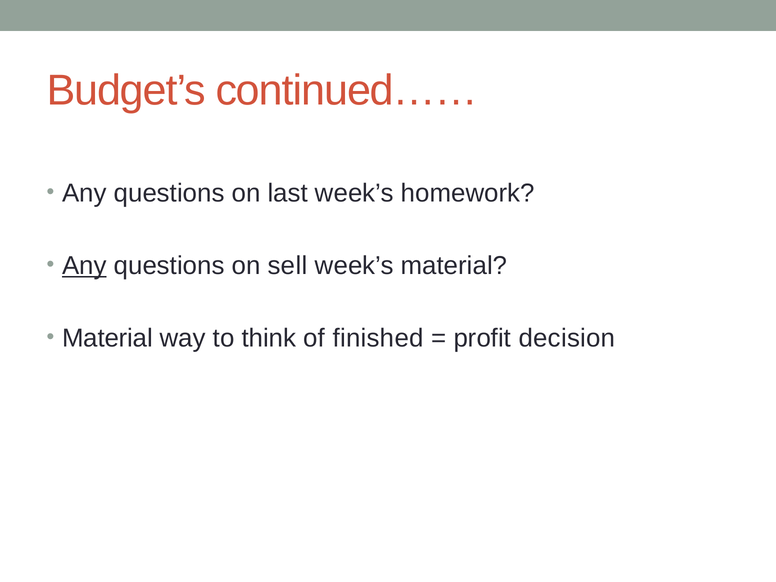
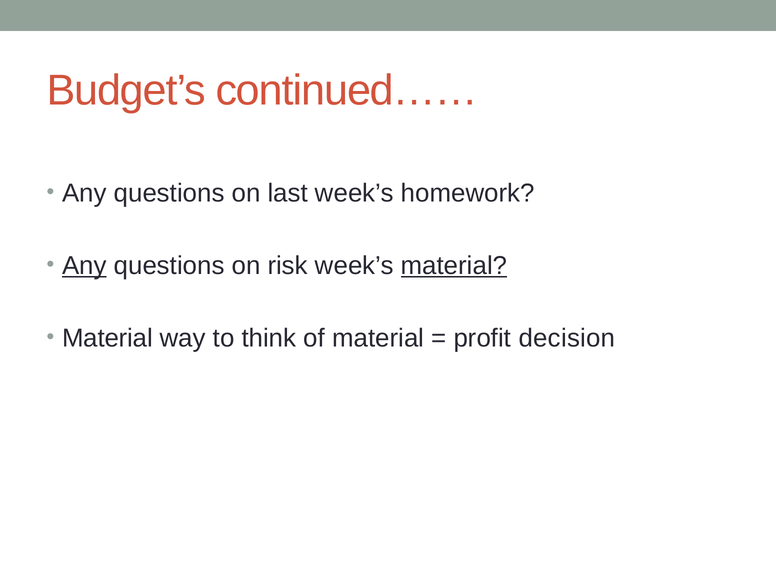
sell: sell -> risk
material at (454, 266) underline: none -> present
of finished: finished -> material
